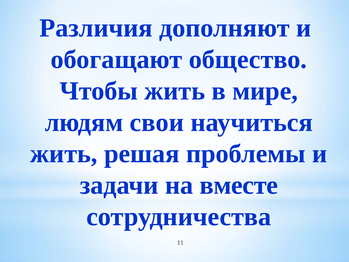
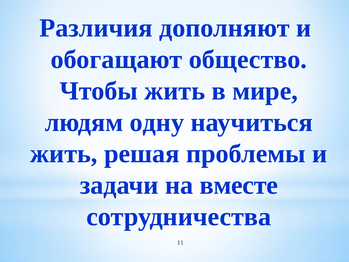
свои: свои -> одну
